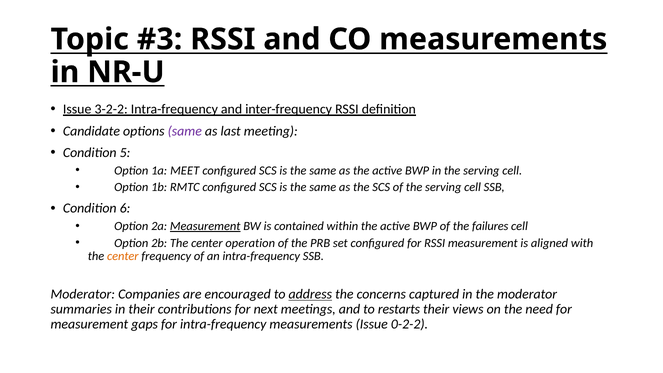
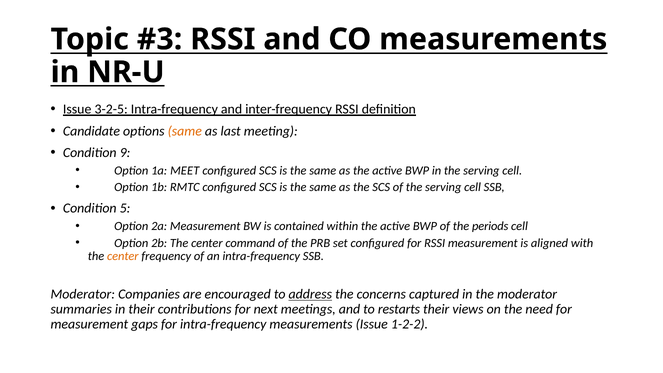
3-2-2: 3-2-2 -> 3-2-5
same at (185, 131) colour: purple -> orange
5: 5 -> 9
6: 6 -> 5
Measurement at (205, 226) underline: present -> none
failures: failures -> periods
operation: operation -> command
0-2-2: 0-2-2 -> 1-2-2
